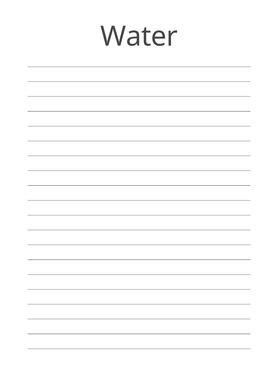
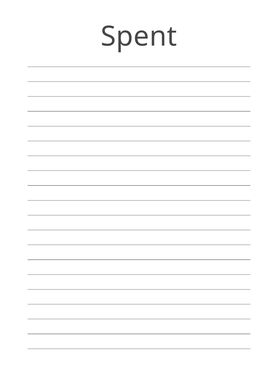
Water: Water -> Spent
